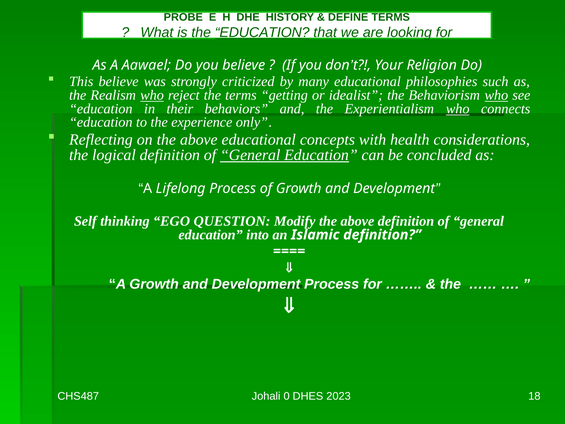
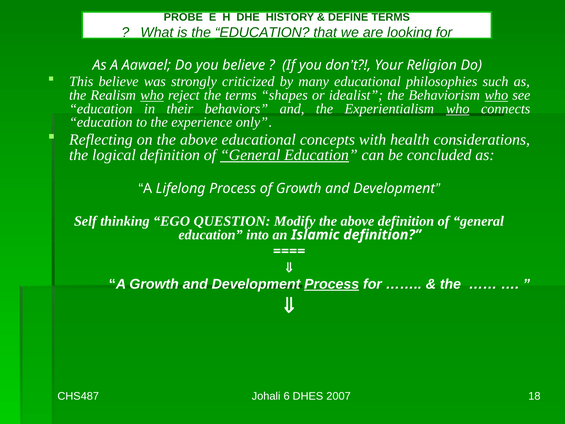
getting: getting -> shapes
Process at (332, 284) underline: none -> present
0: 0 -> 6
2023: 2023 -> 2007
